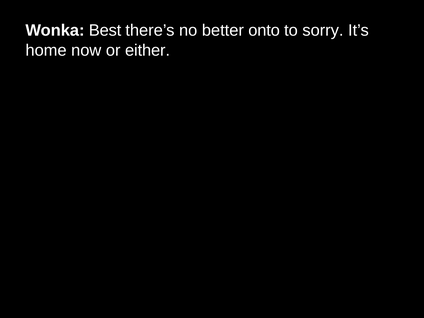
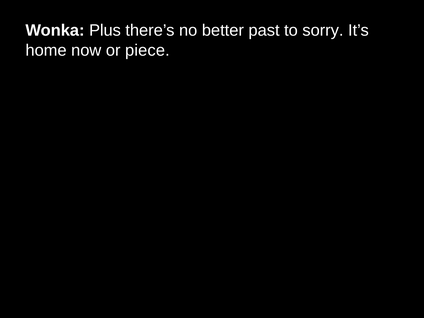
Best: Best -> Plus
onto: onto -> past
either: either -> piece
